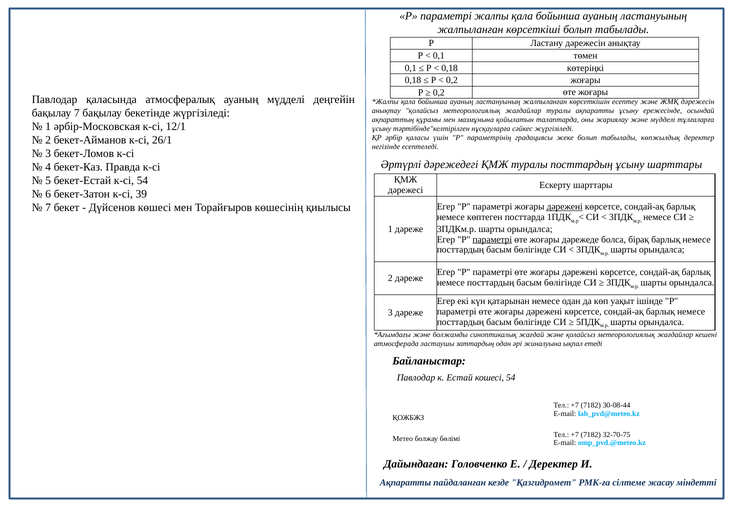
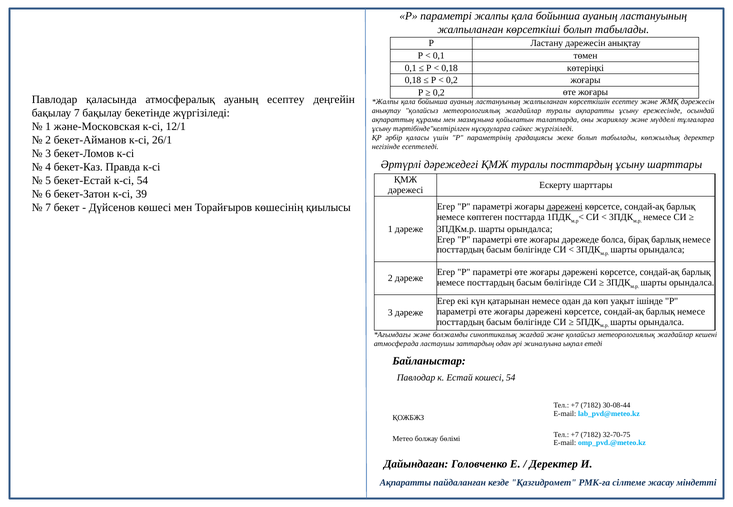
ауаның мүдделі: мүдделі -> есептеу
әрбір-Московская: әрбір-Московская -> және-Московская
параметрі at (492, 240) underline: present -> none
